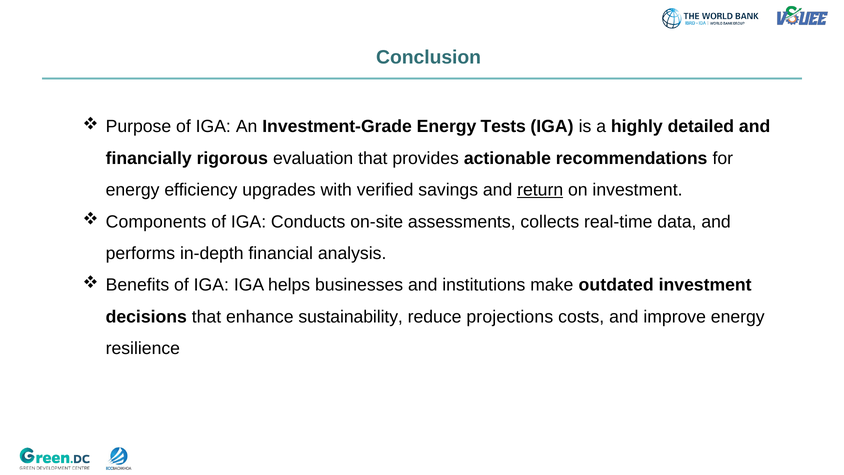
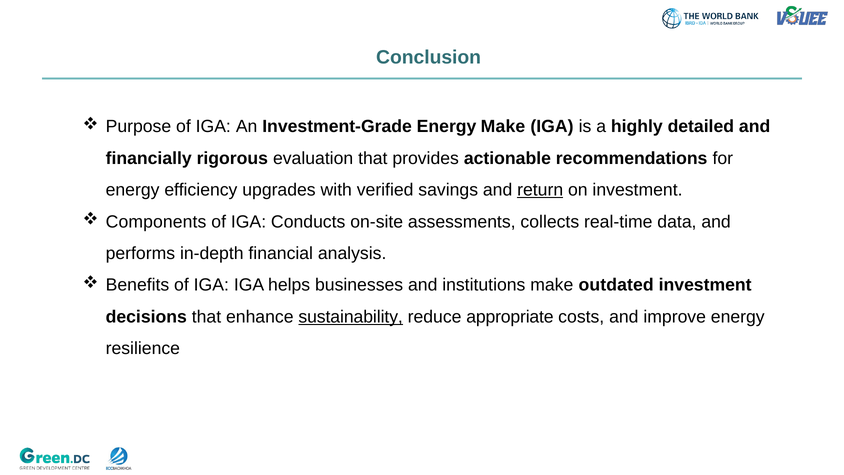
Energy Tests: Tests -> Make
sustainability underline: none -> present
projections: projections -> appropriate
